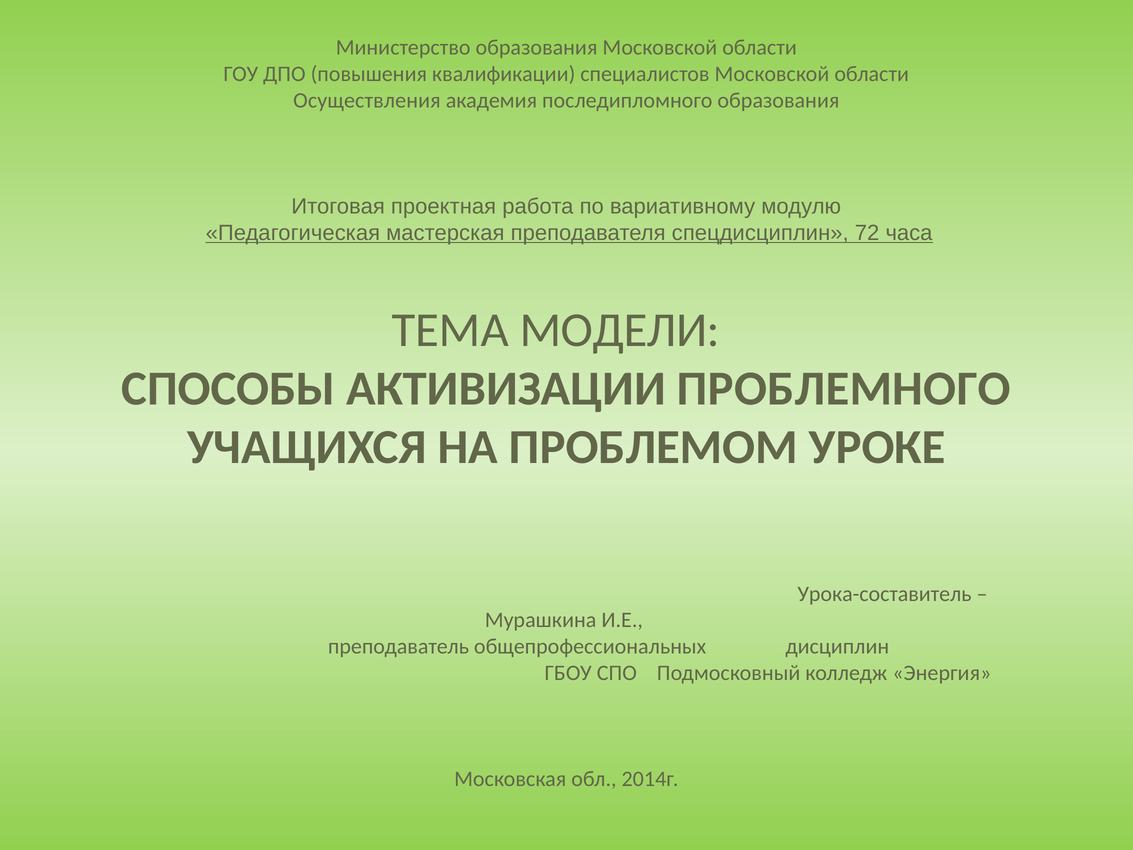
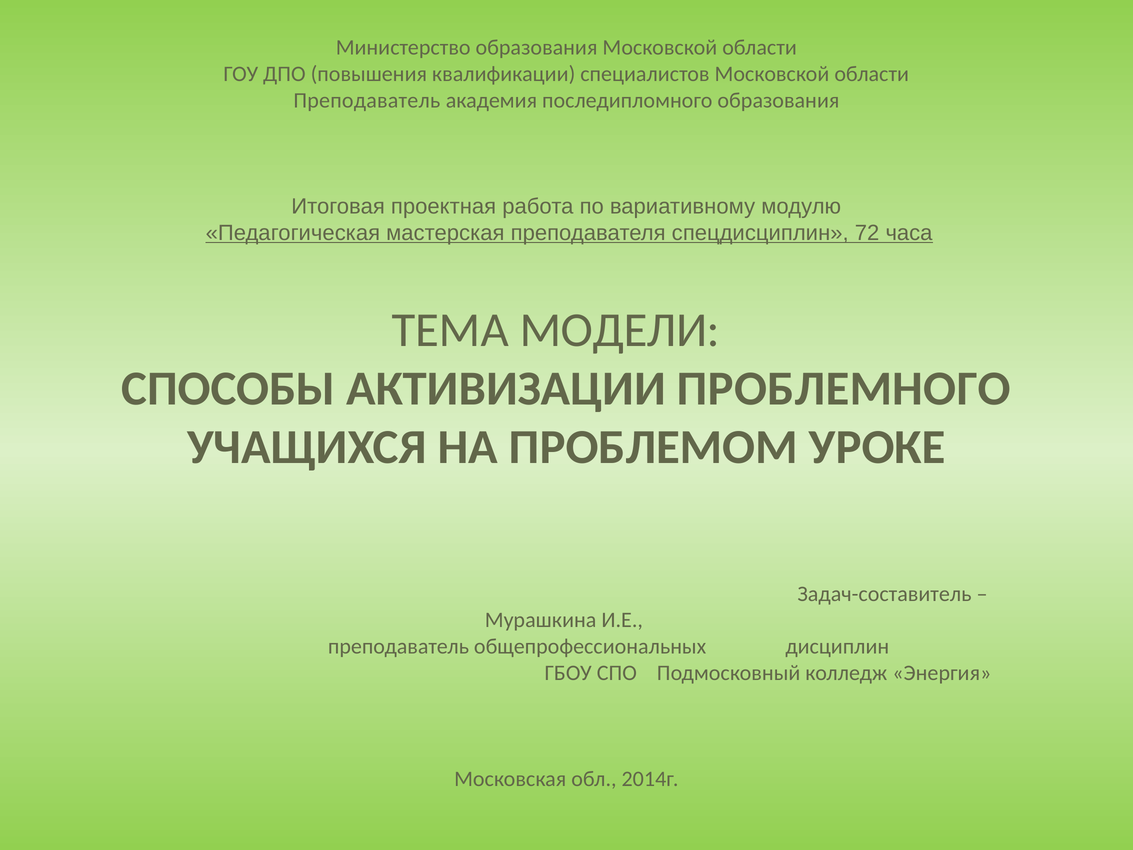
Осуществления at (367, 100): Осуществления -> Преподаватель
Урока-составитель: Урока-составитель -> Задач-составитель
